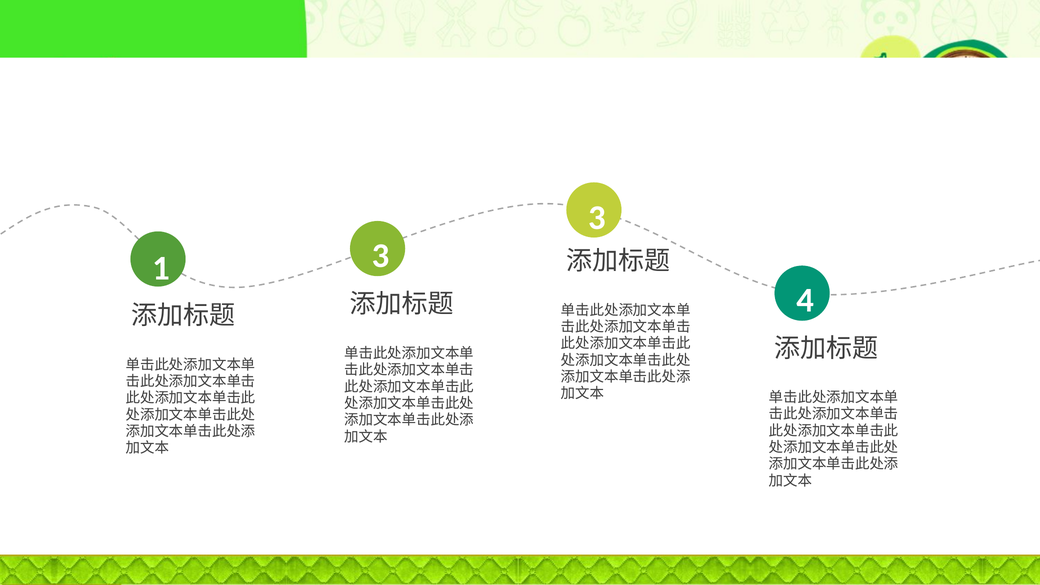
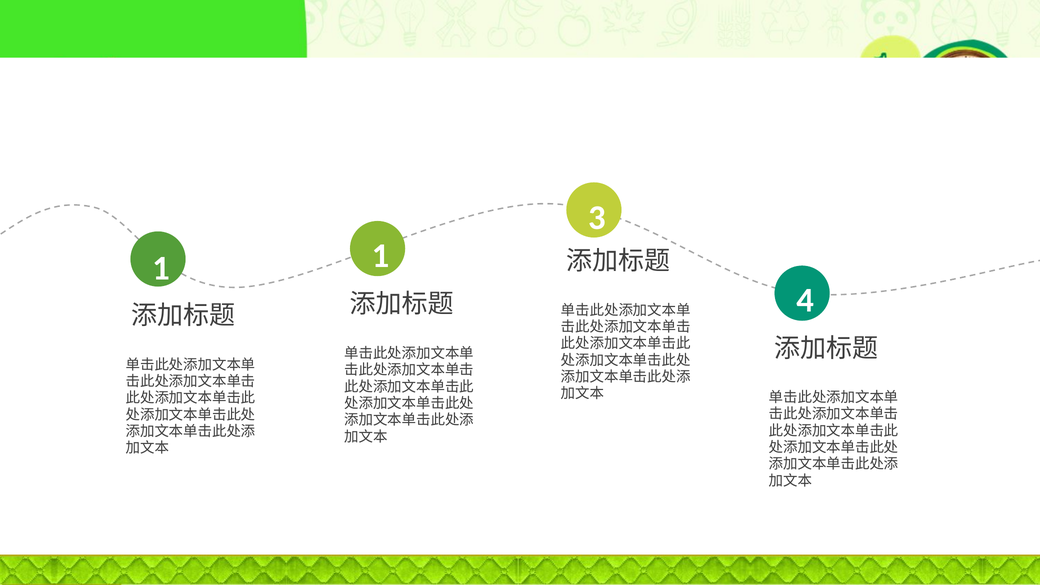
1 3: 3 -> 1
